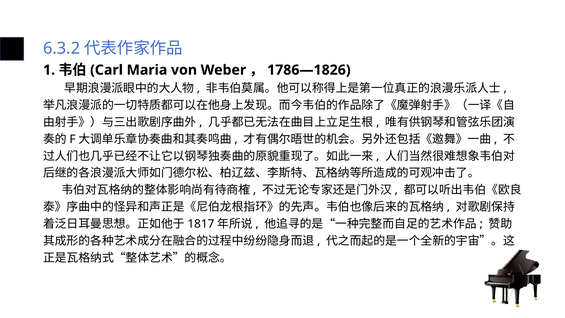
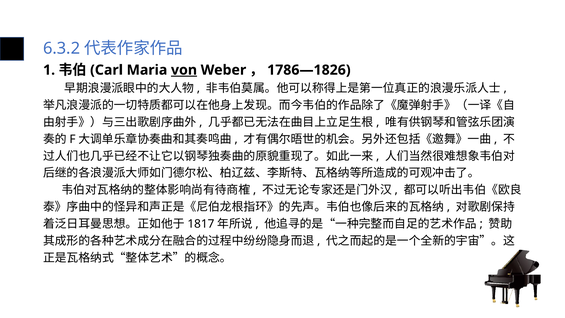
von underline: none -> present
